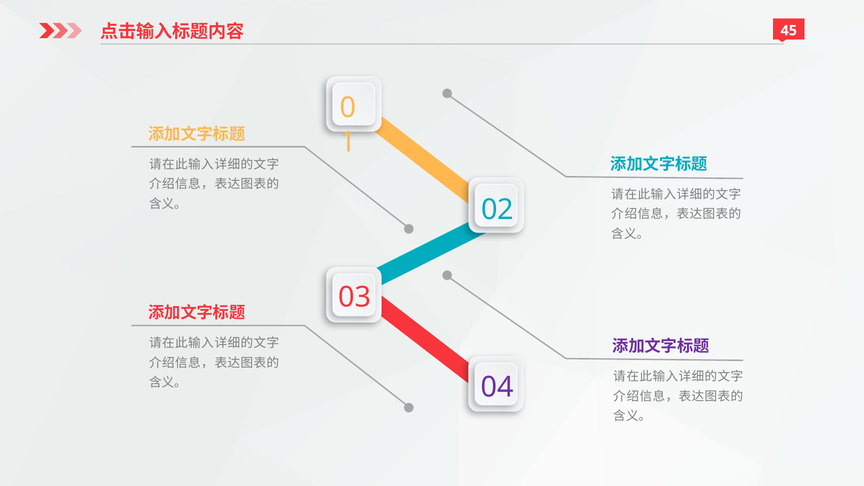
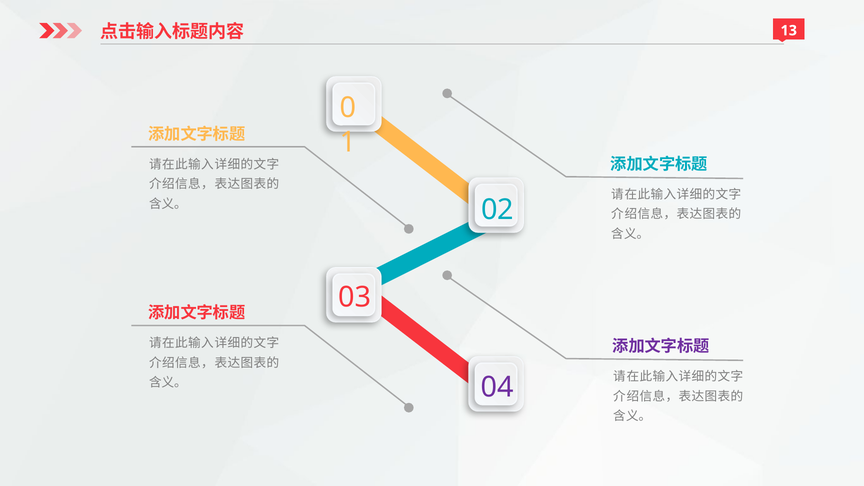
45: 45 -> 13
